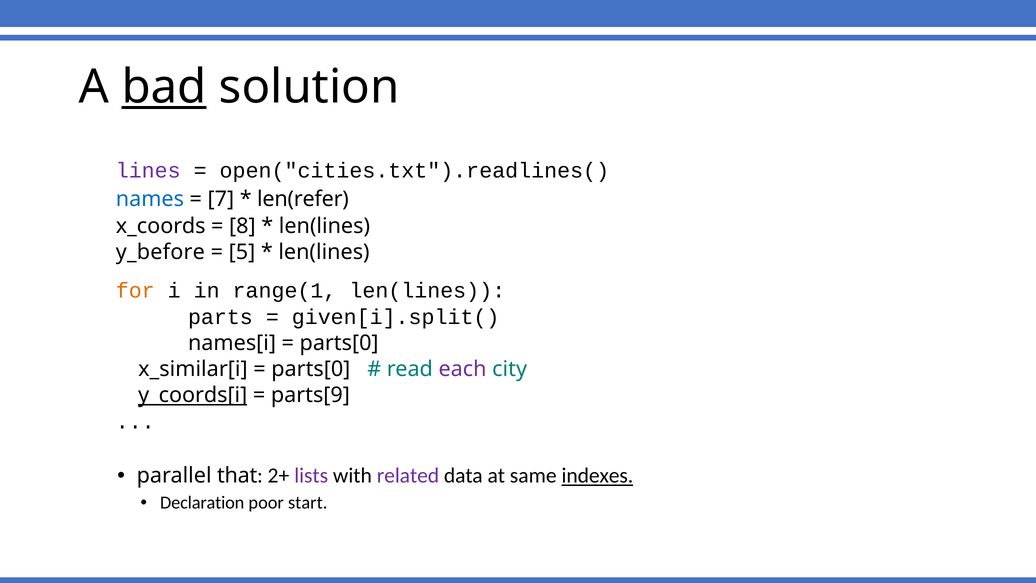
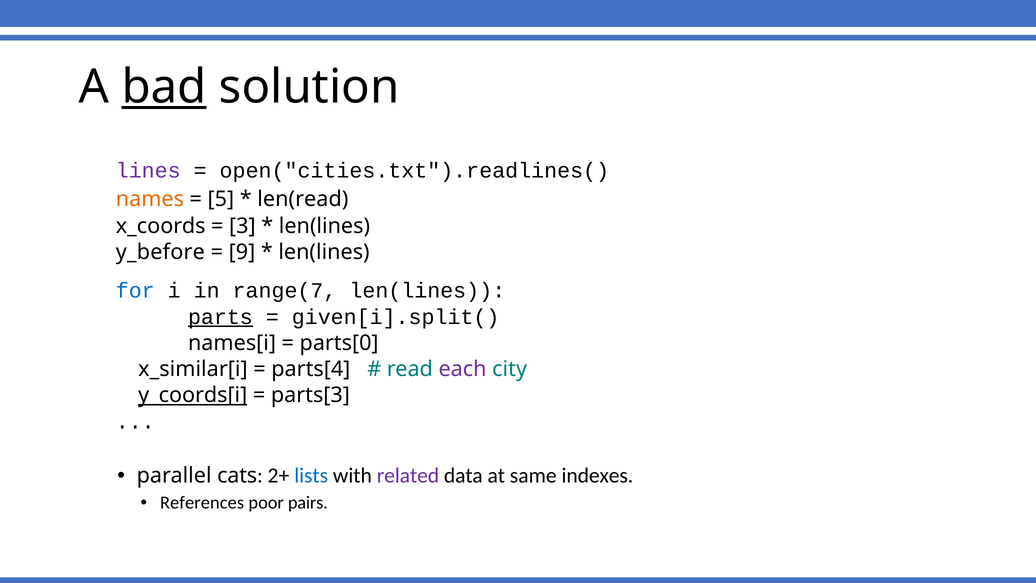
names colour: blue -> orange
7: 7 -> 5
len(refer: len(refer -> len(read
8: 8 -> 3
5: 5 -> 9
for colour: orange -> blue
range(1: range(1 -> range(7
parts underline: none -> present
parts[0 at (311, 369): parts[0 -> parts[4
parts[9: parts[9 -> parts[3
that: that -> cats
lists colour: purple -> blue
indexes underline: present -> none
Declaration: Declaration -> References
start: start -> pairs
